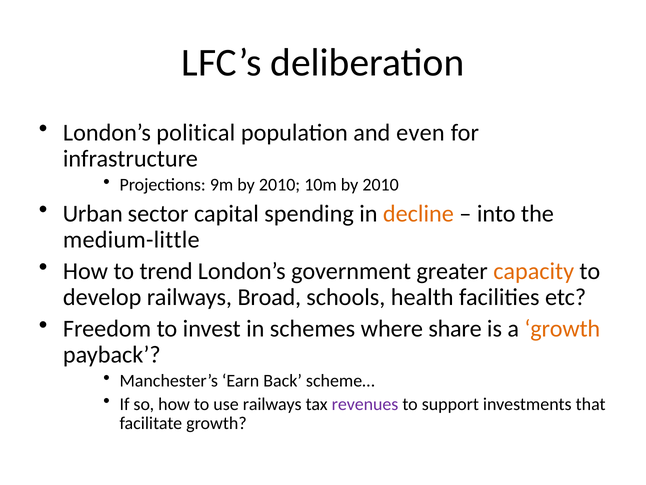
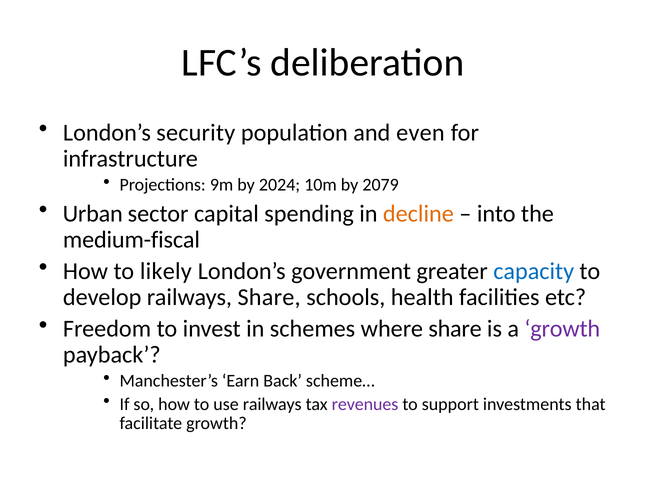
political: political -> security
9m by 2010: 2010 -> 2024
10m by 2010: 2010 -> 2079
medium-little: medium-little -> medium-fiscal
trend: trend -> likely
capacity colour: orange -> blue
railways Broad: Broad -> Share
growth at (562, 328) colour: orange -> purple
